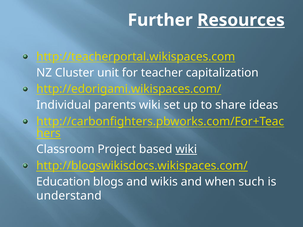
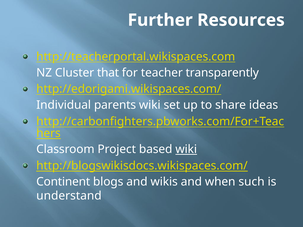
Resources underline: present -> none
unit: unit -> that
capitalization: capitalization -> transparently
Education: Education -> Continent
